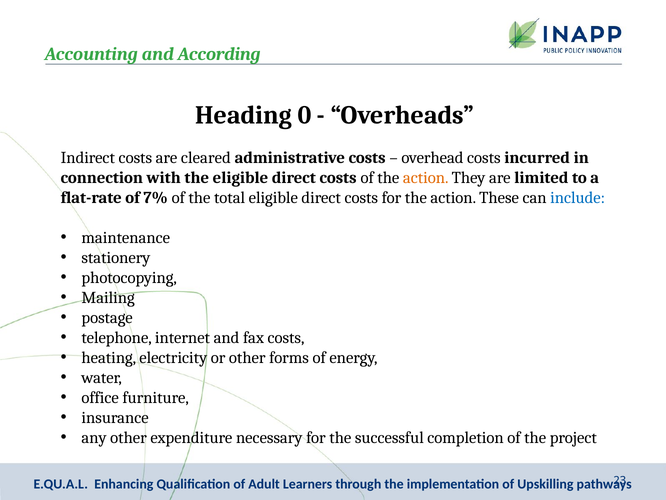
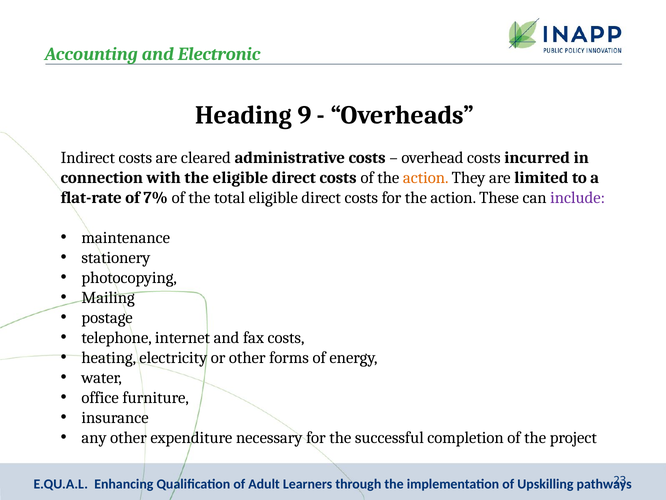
According: According -> Electronic
0: 0 -> 9
include colour: blue -> purple
